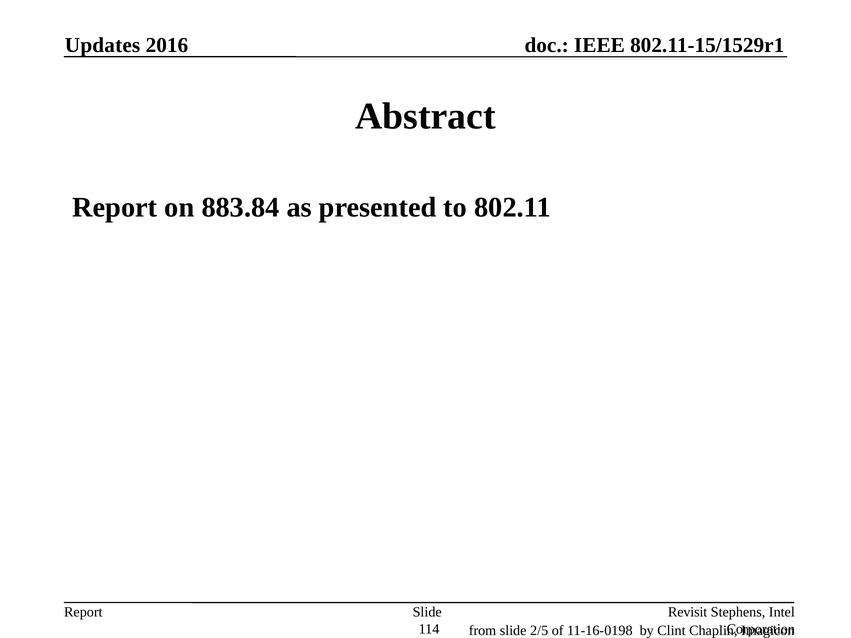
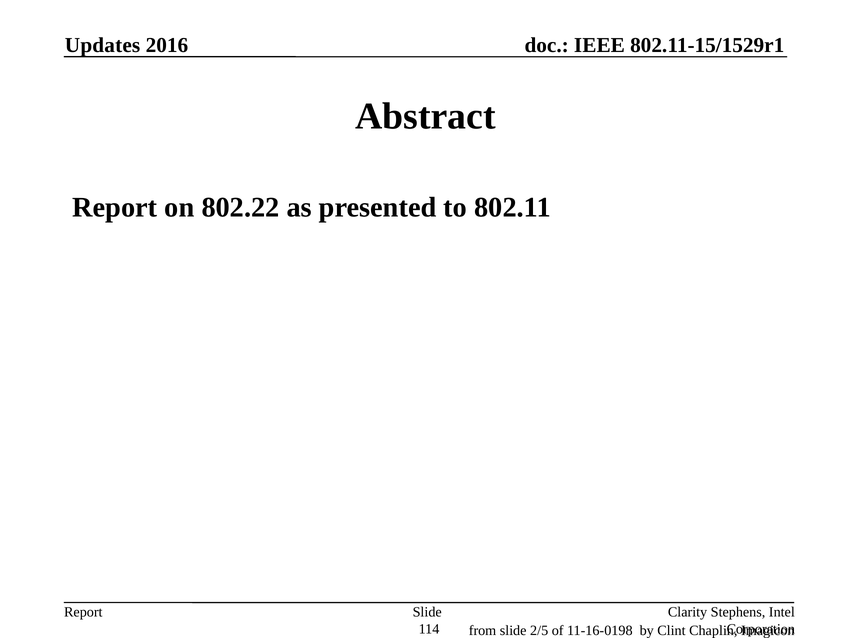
883.84: 883.84 -> 802.22
Revisit: Revisit -> Clarity
